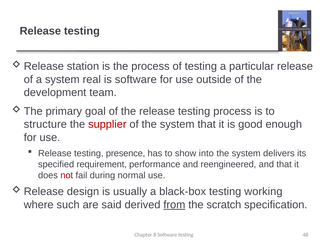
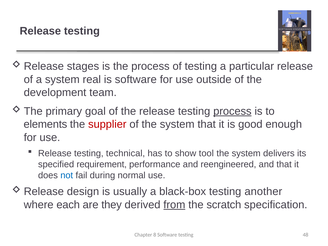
station: station -> stages
process at (232, 111) underline: none -> present
structure: structure -> elements
presence: presence -> technical
into: into -> tool
not colour: red -> blue
working: working -> another
such: such -> each
said: said -> they
